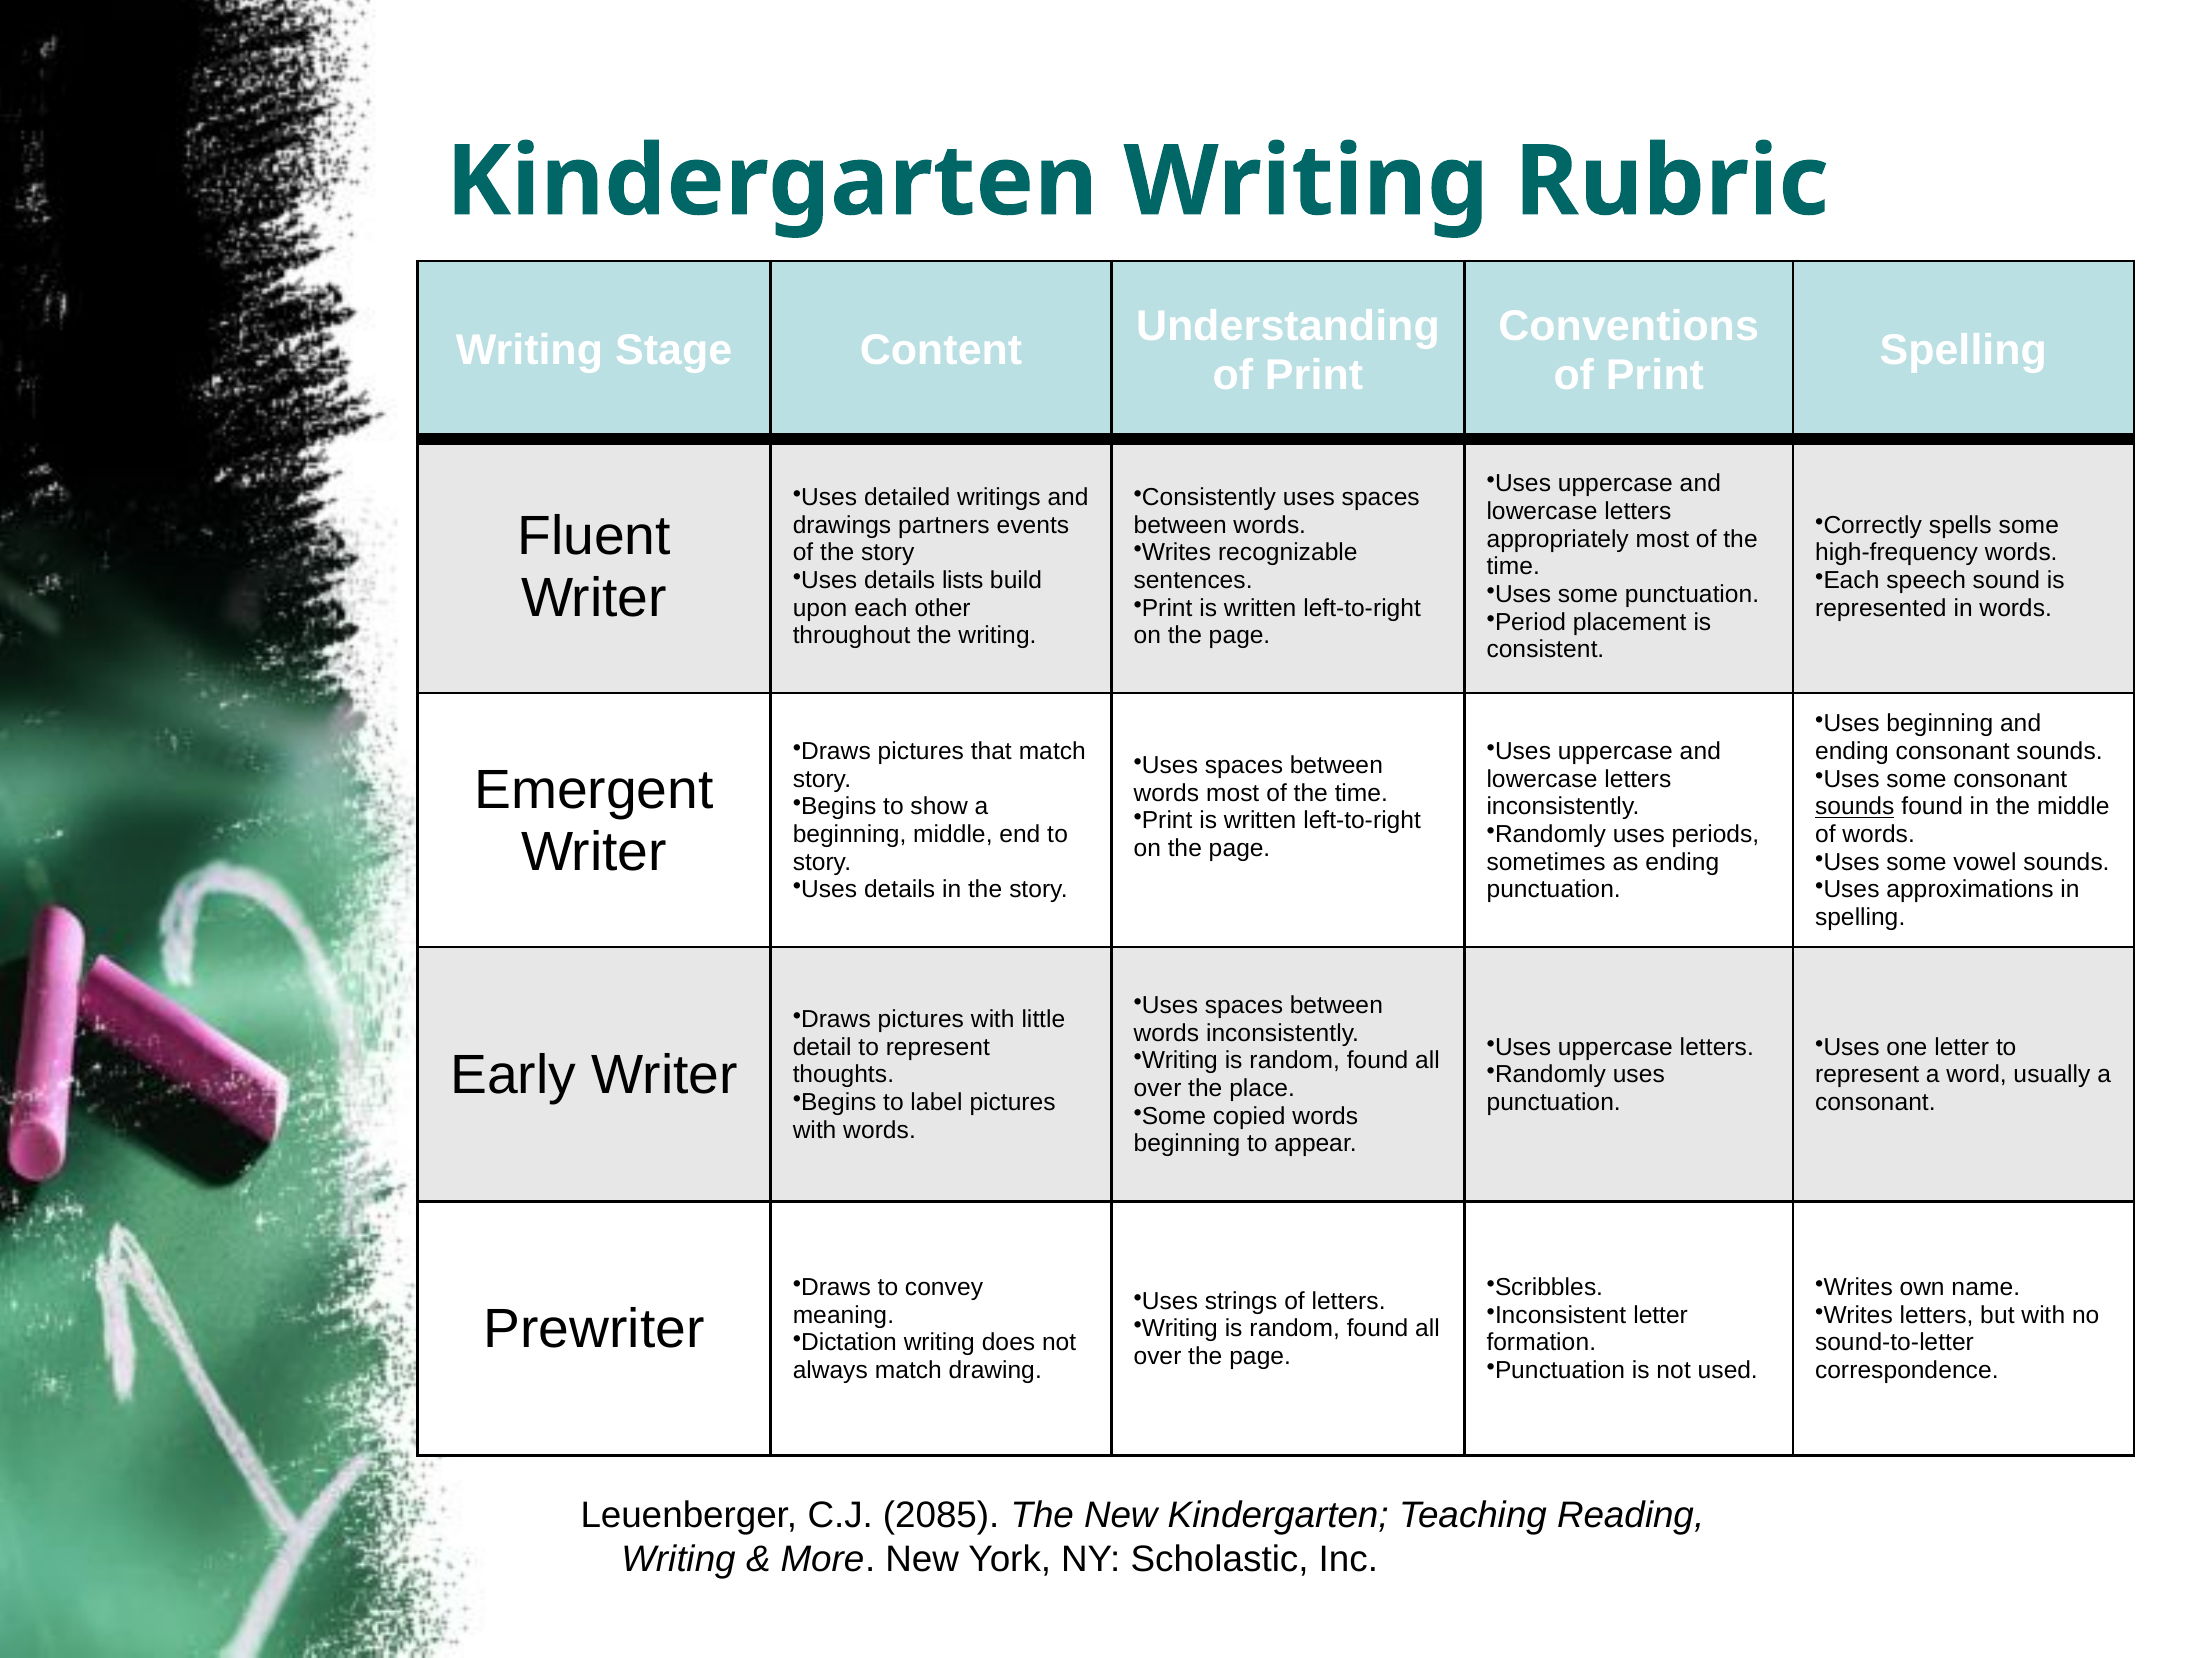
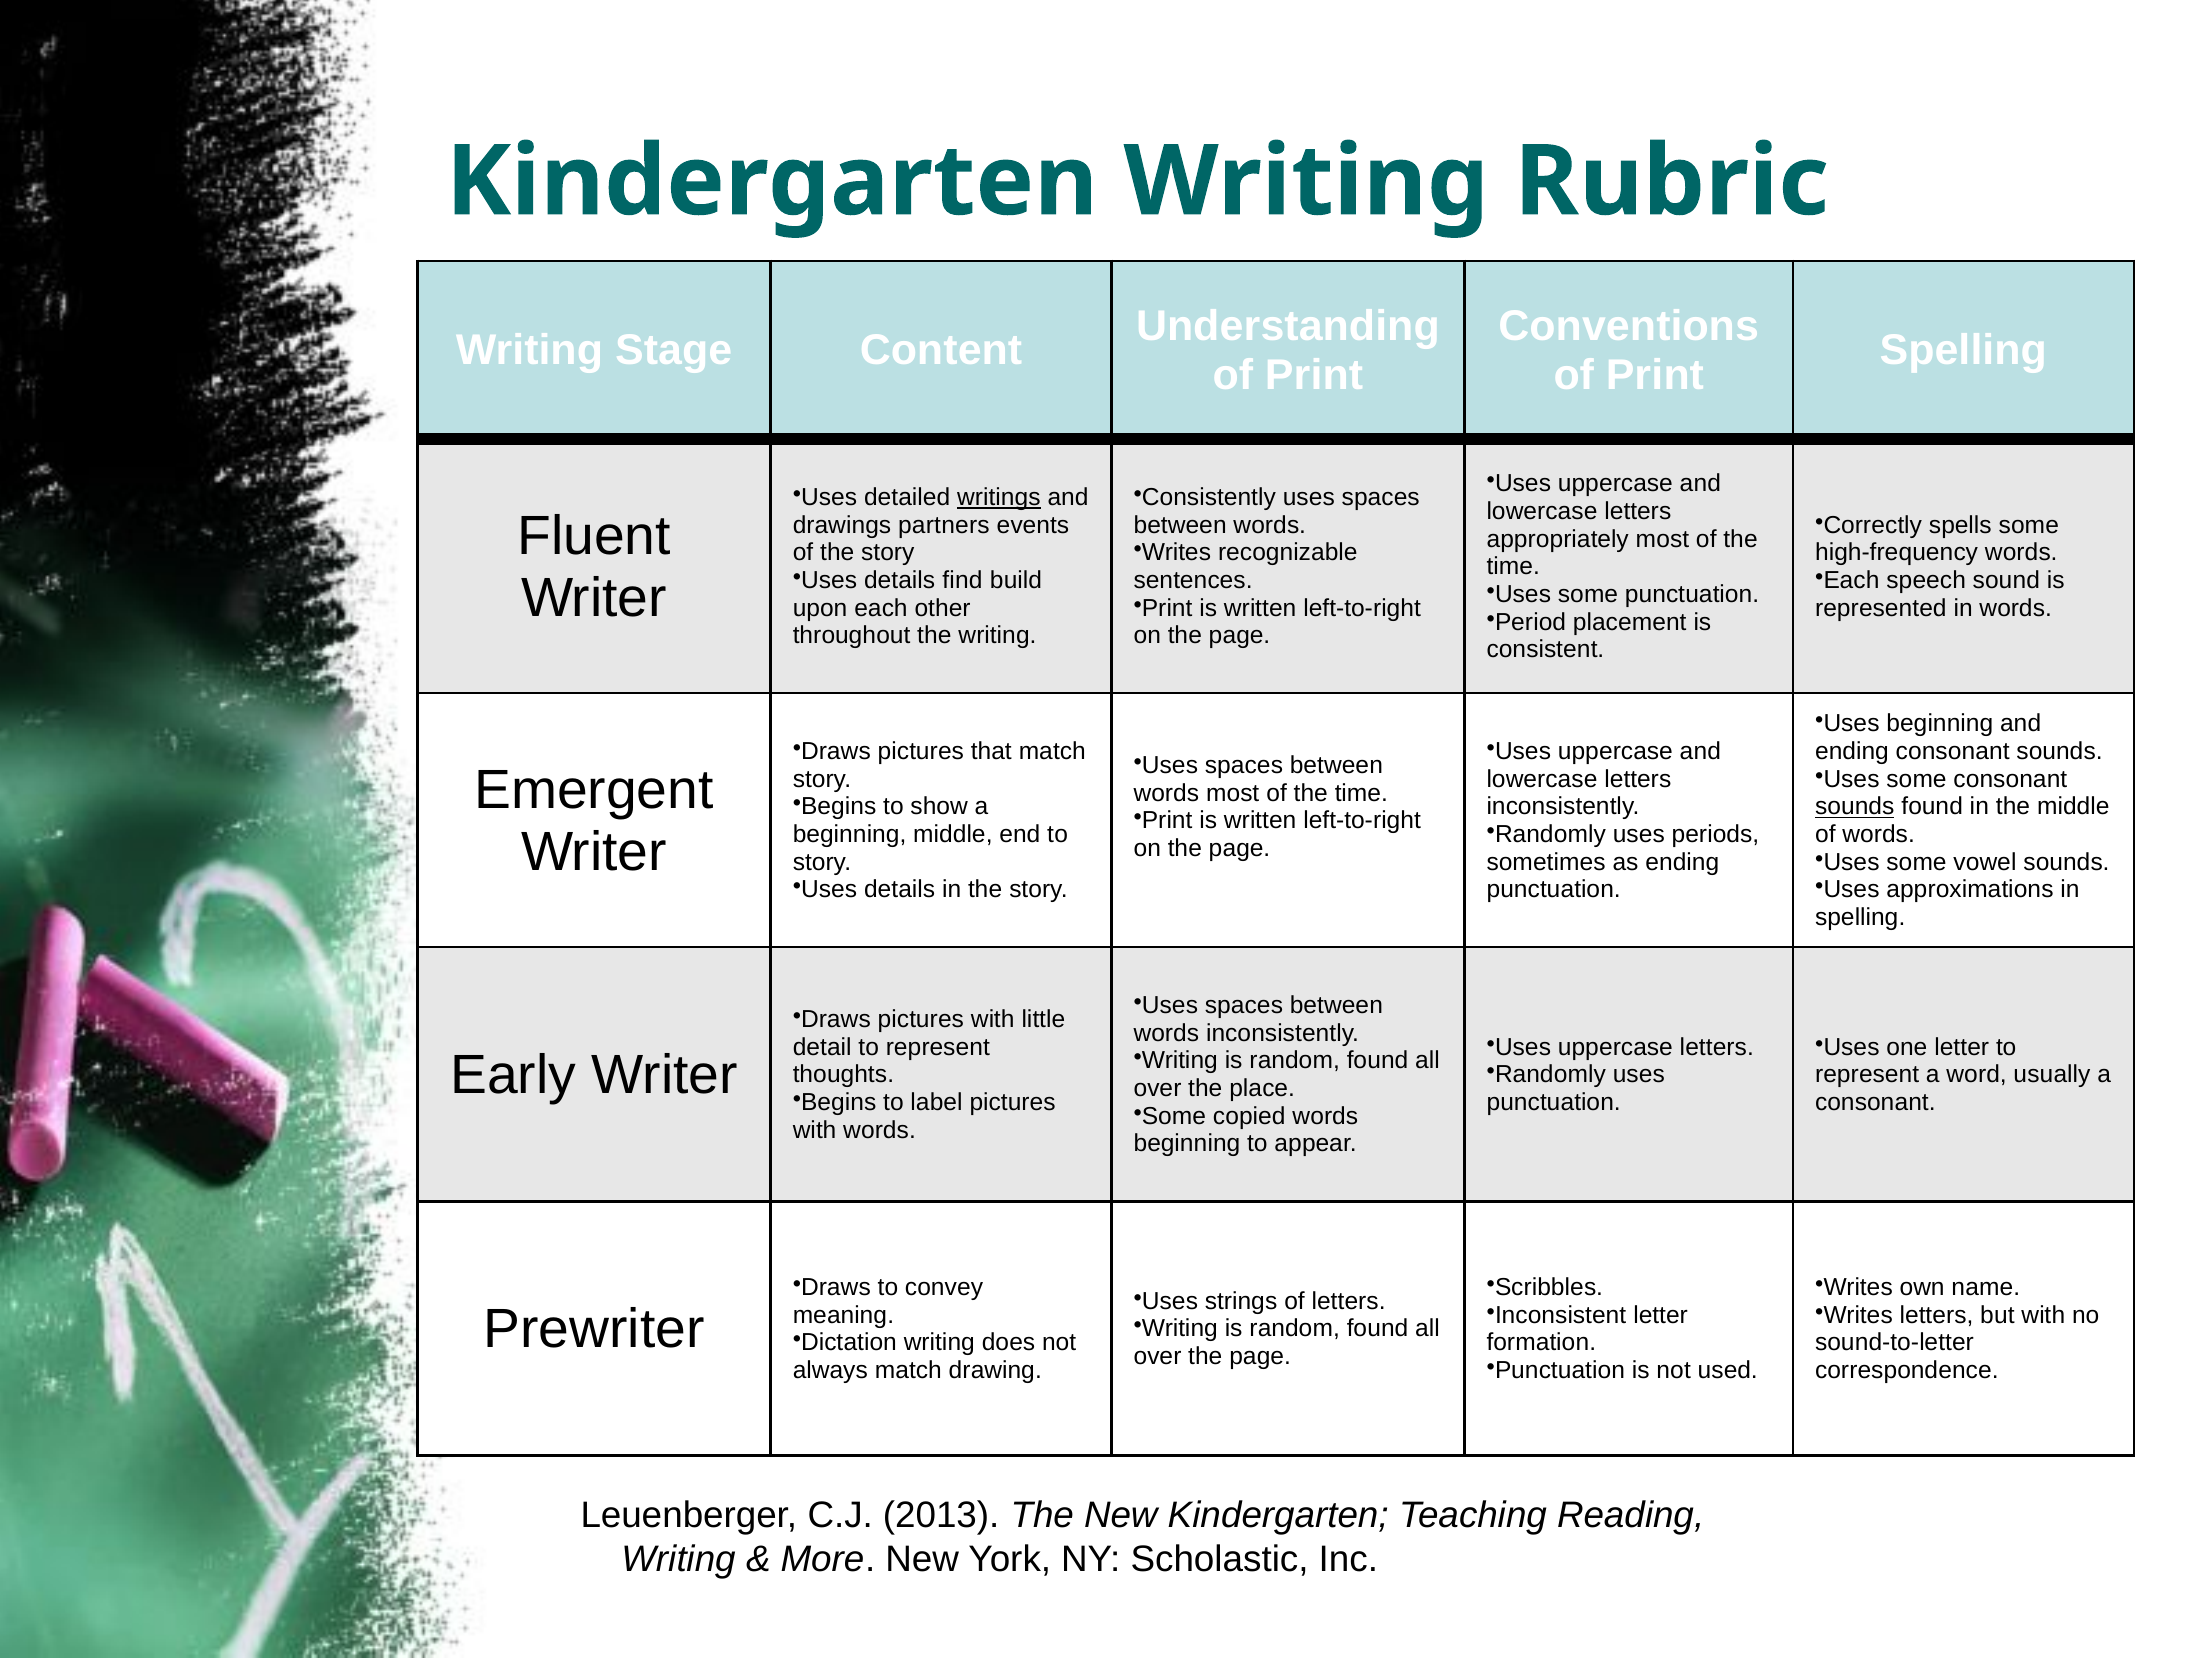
writings underline: none -> present
lists: lists -> find
2085: 2085 -> 2013
